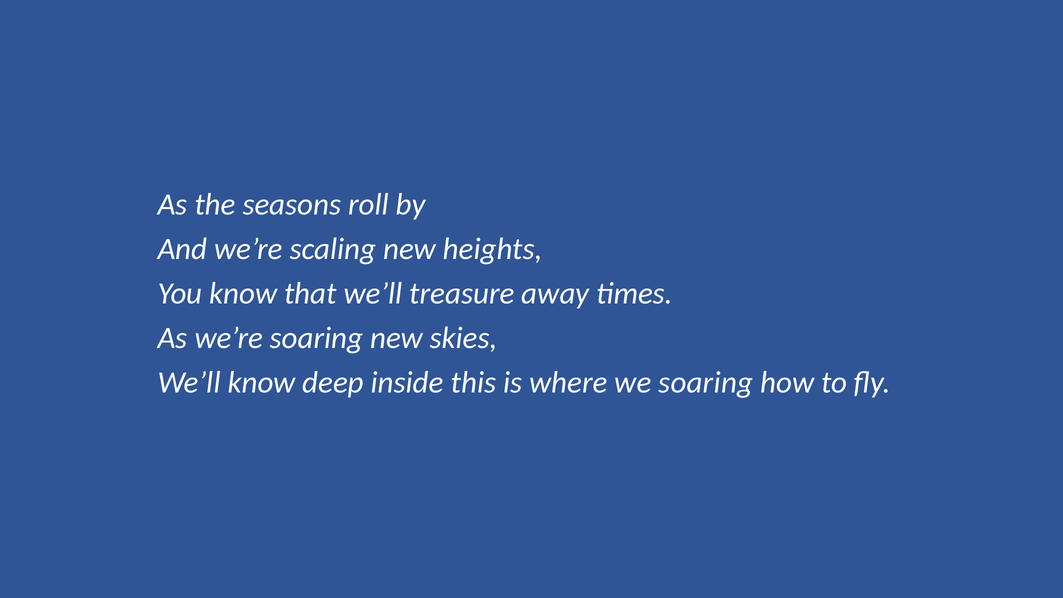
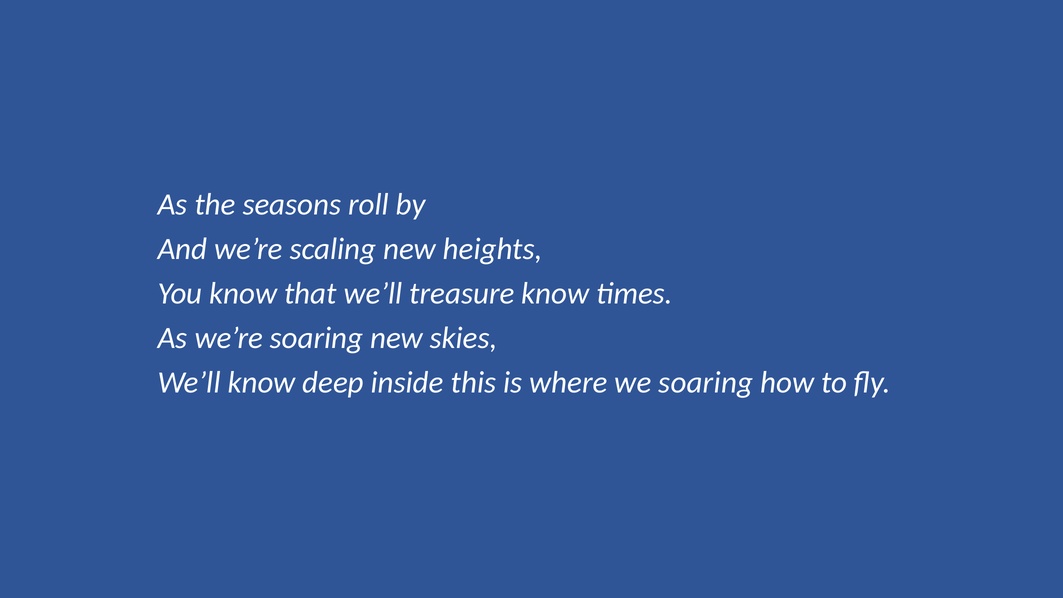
treasure away: away -> know
